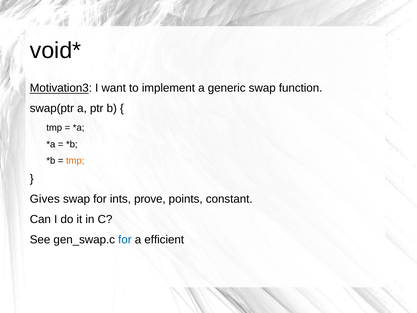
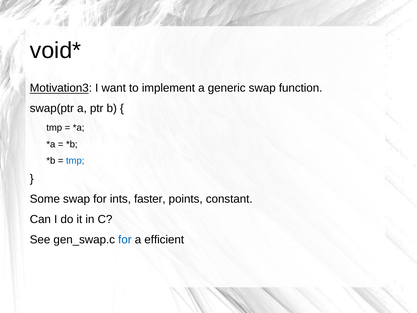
tmp at (75, 161) colour: orange -> blue
Gives: Gives -> Some
prove: prove -> faster
